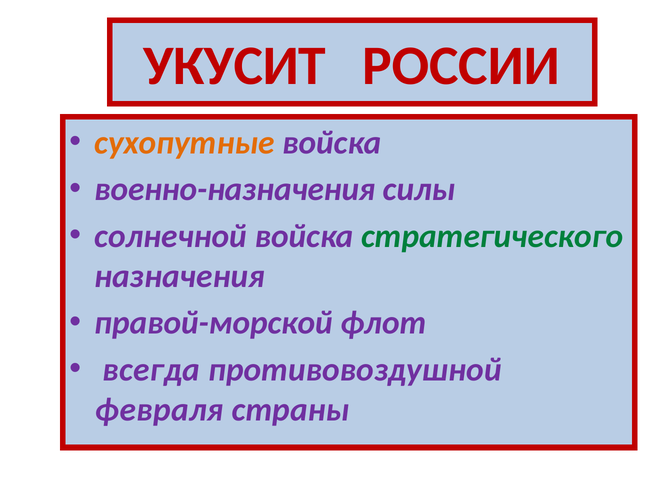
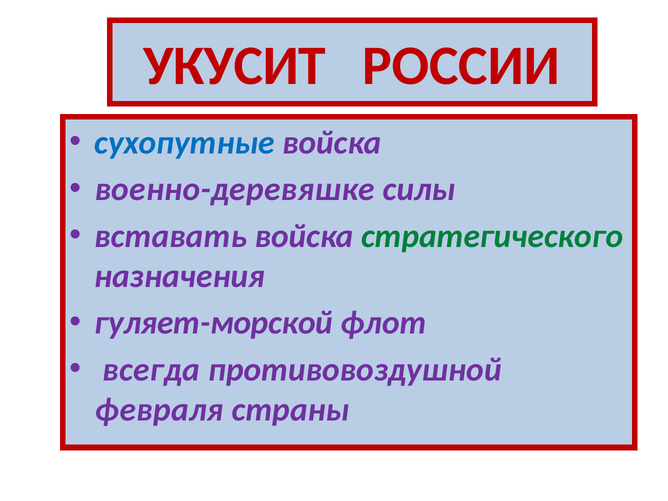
сухопутные colour: orange -> blue
военно-назначения: военно-назначения -> военно-деревяшке
солнечной: солнечной -> вставать
правой-морской: правой-морской -> гуляет-морской
